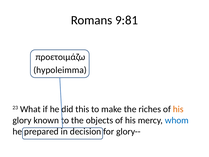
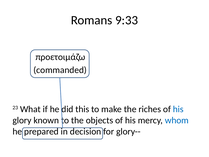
9:81: 9:81 -> 9:33
hypoleimma: hypoleimma -> commanded
his at (178, 109) colour: orange -> blue
